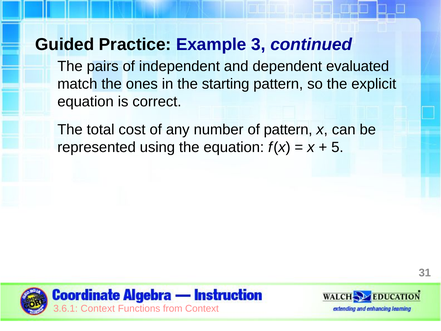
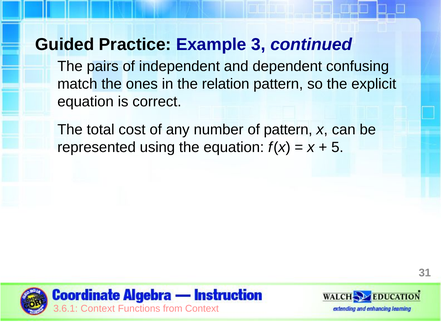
evaluated: evaluated -> confusing
starting: starting -> relation
